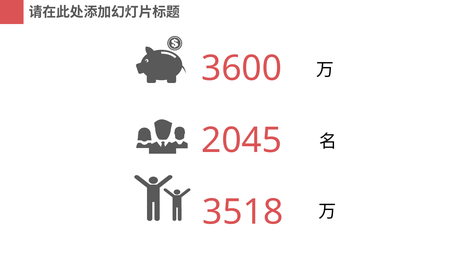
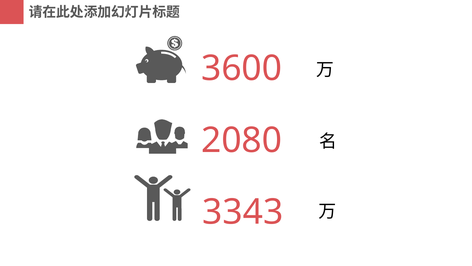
2045: 2045 -> 2080
3518: 3518 -> 3343
